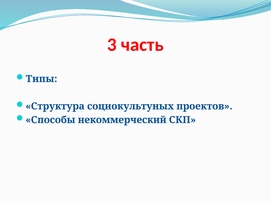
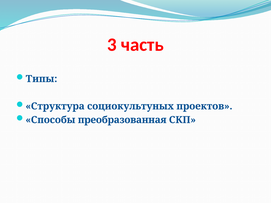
некоммерческий: некоммерческий -> преобразованная
